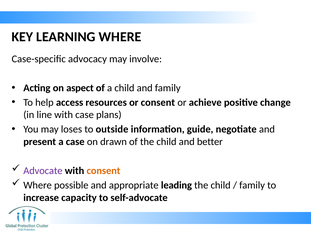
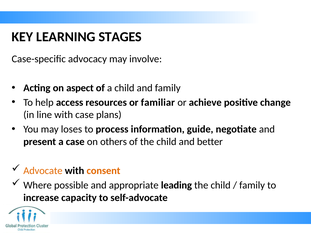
LEARNING WHERE: WHERE -> STAGES
or consent: consent -> familiar
outside: outside -> process
drawn: drawn -> others
Advocate colour: purple -> orange
